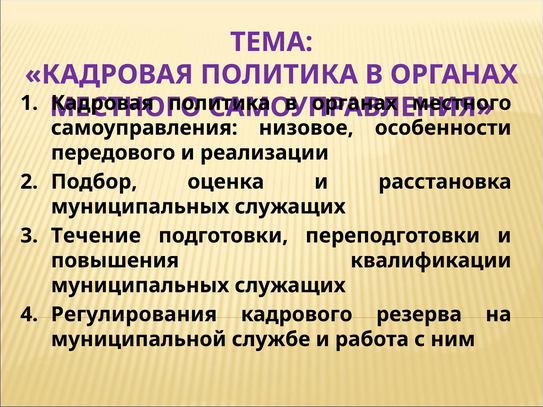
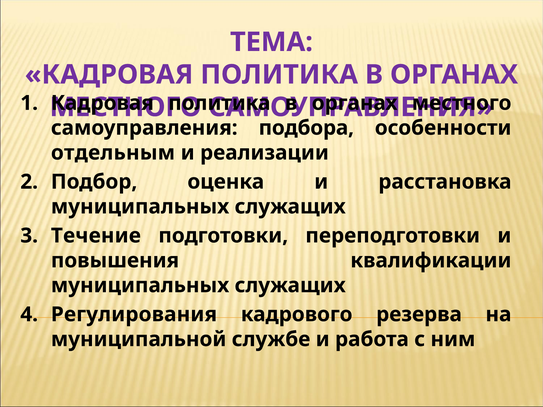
низовое: низовое -> подбора
передового: передового -> отдельным
